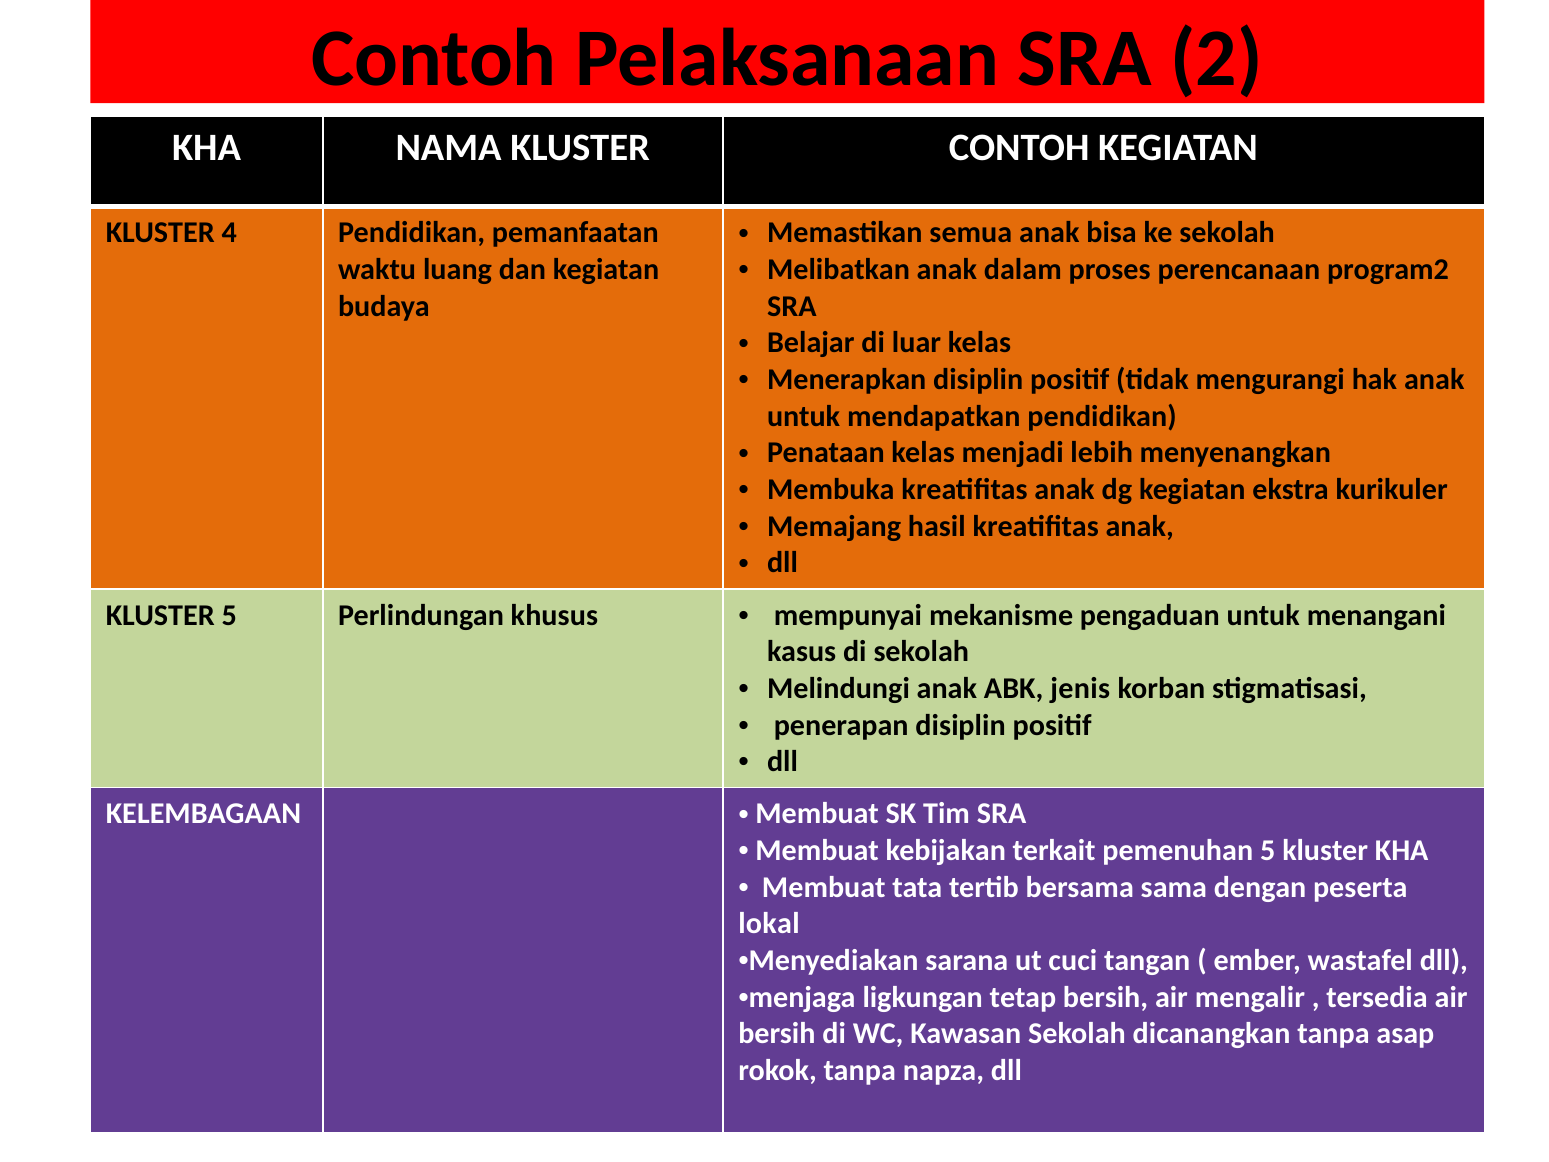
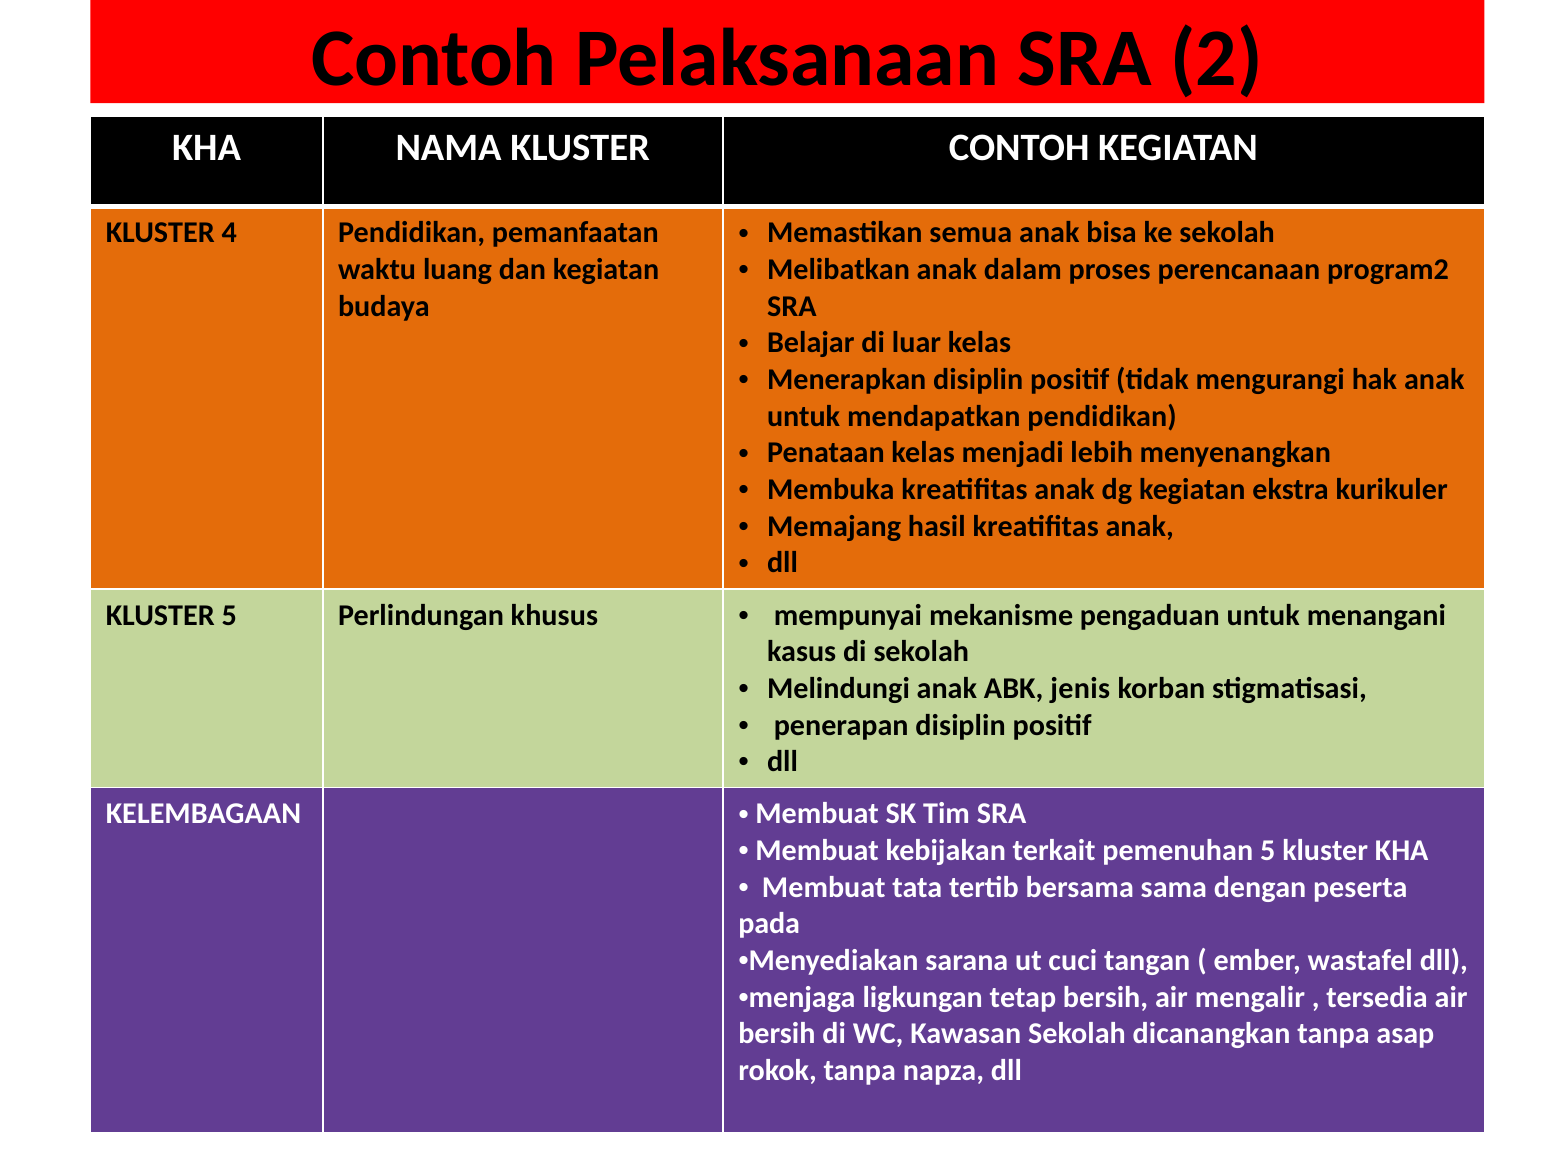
lokal: lokal -> pada
